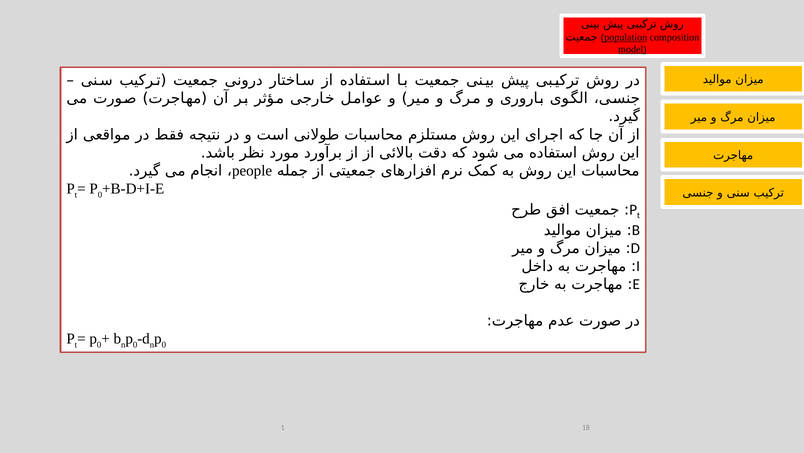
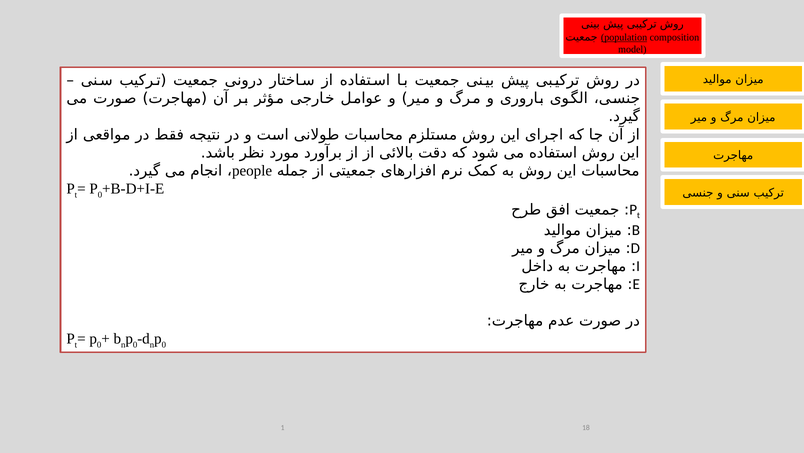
model underline: present -> none
